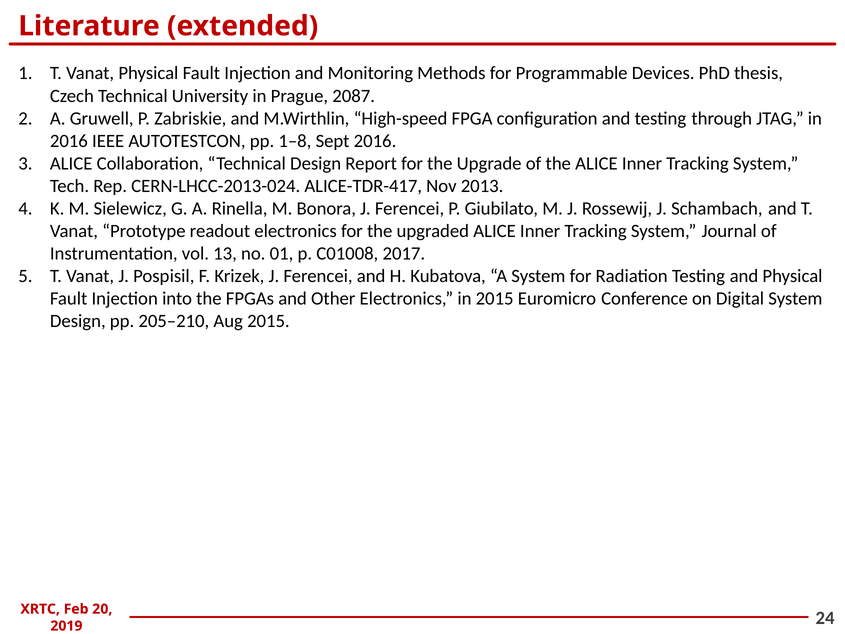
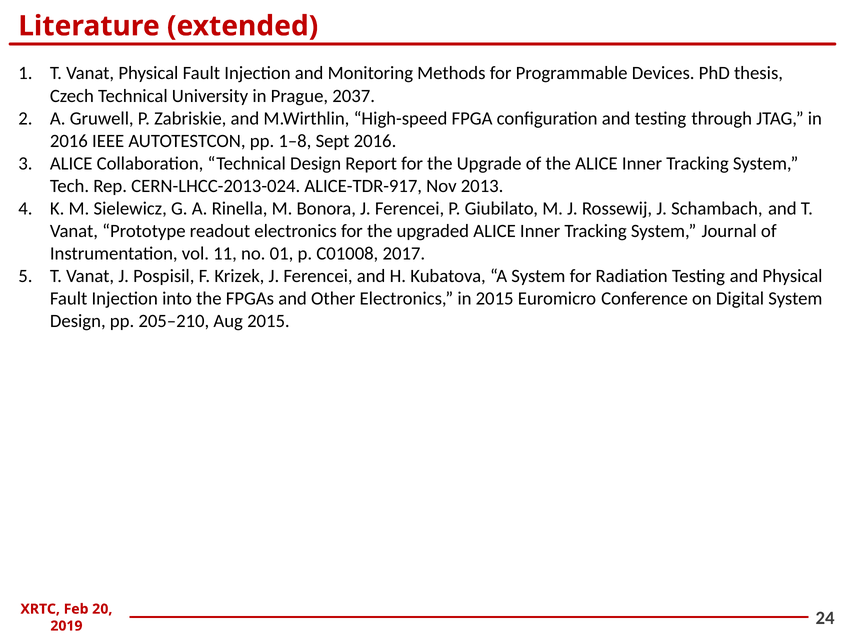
2087: 2087 -> 2037
ALICE-TDR-417: ALICE-TDR-417 -> ALICE-TDR-917
13: 13 -> 11
